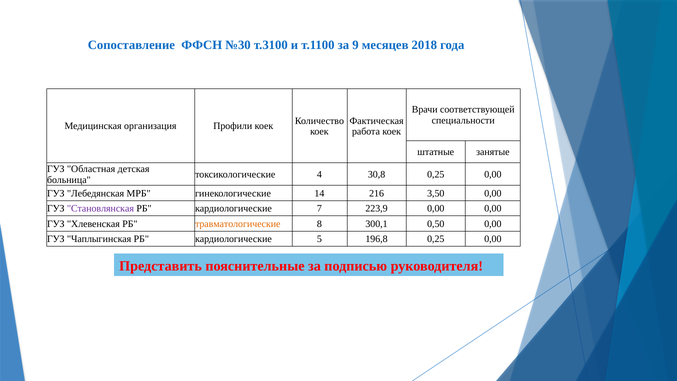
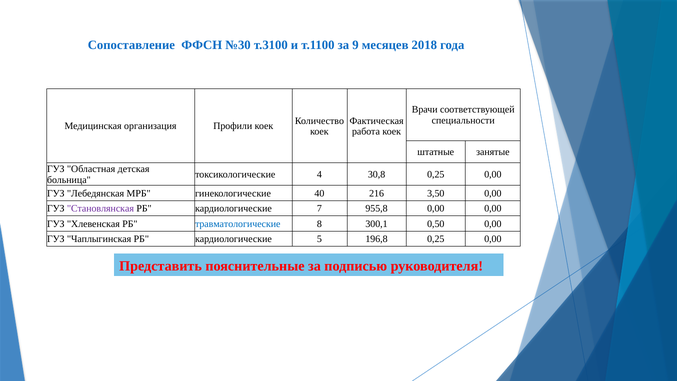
14: 14 -> 40
223,9: 223,9 -> 955,8
травматологические colour: orange -> blue
